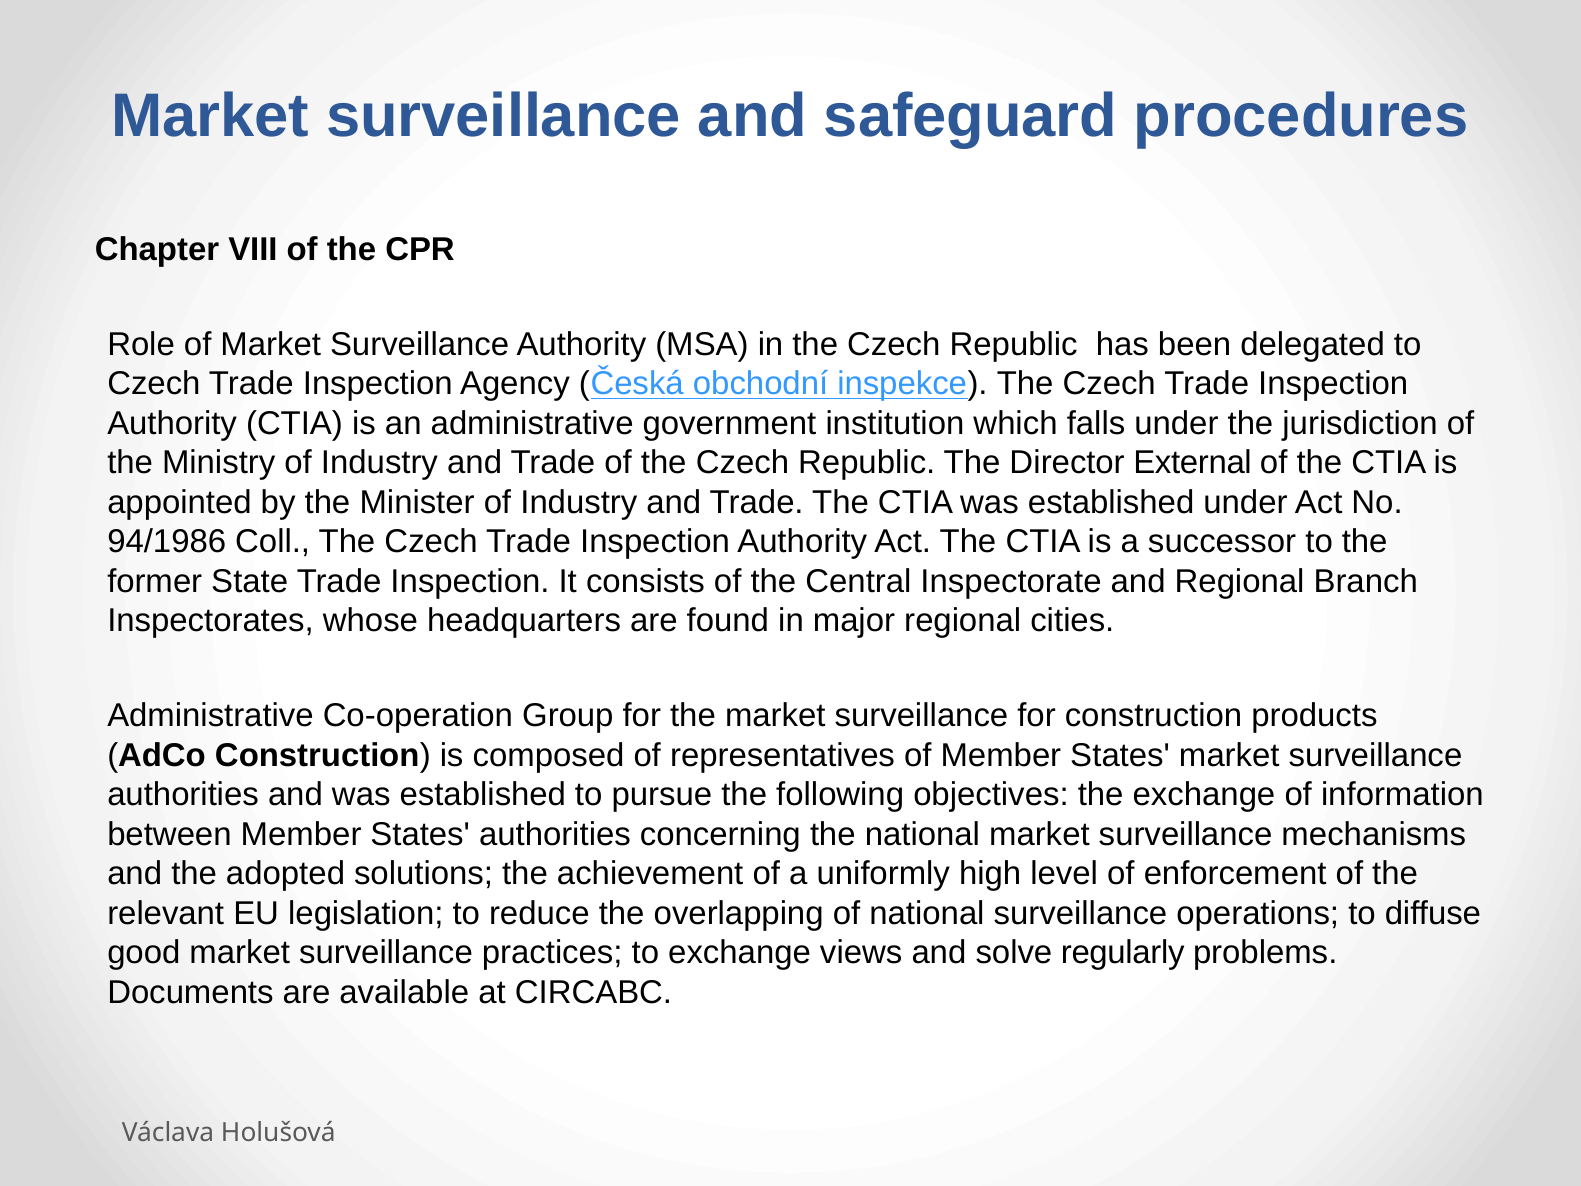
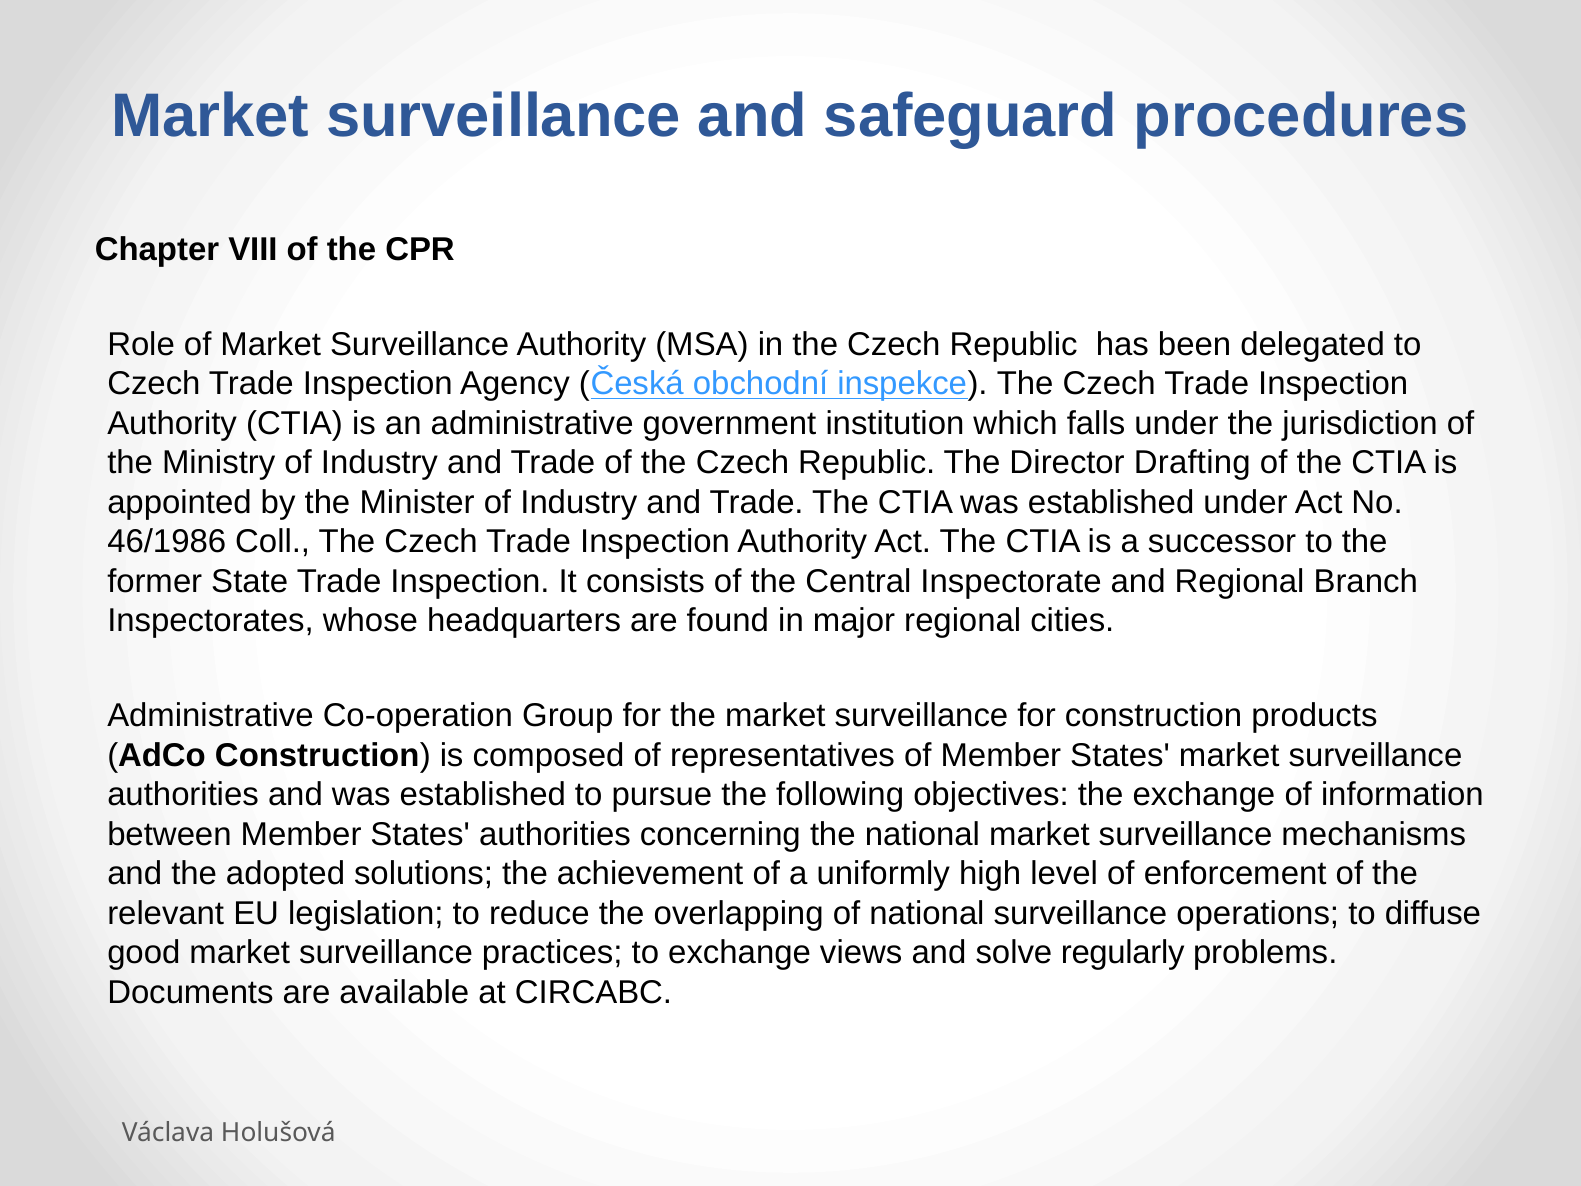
External: External -> Drafting
94/1986: 94/1986 -> 46/1986
